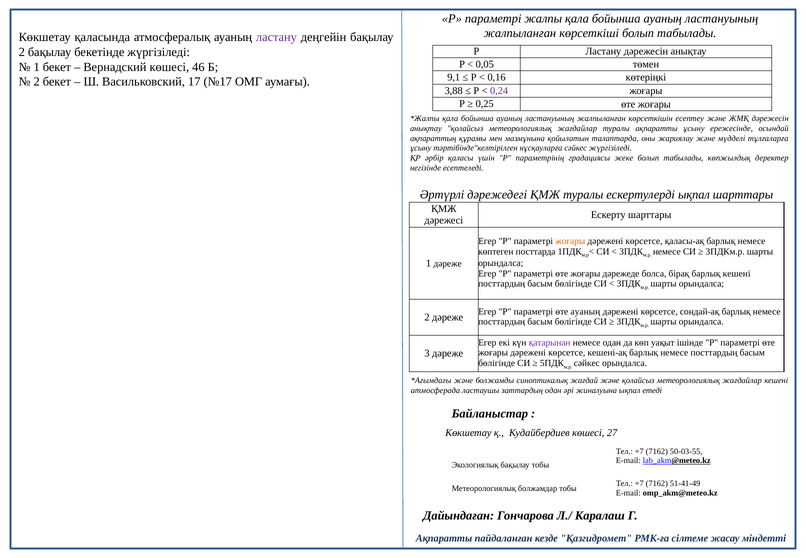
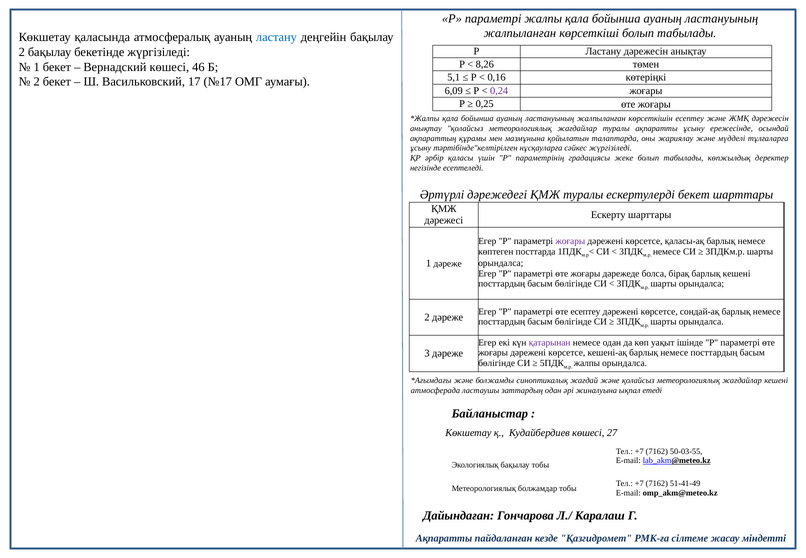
ластану at (276, 37) colour: purple -> blue
0,05: 0,05 -> 8,26
9,1: 9,1 -> 5,1
3,88: 3,88 -> 6,09
ескертулерді ықпал: ықпал -> бекет
жоғары at (570, 241) colour: orange -> purple
өте ауаның: ауаның -> есептеу
сәйкес at (587, 363): сәйкес -> жалпы
